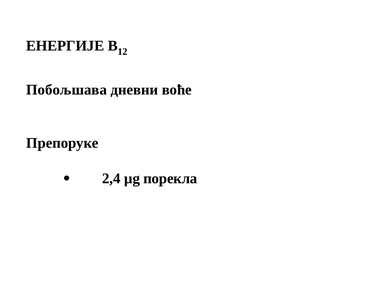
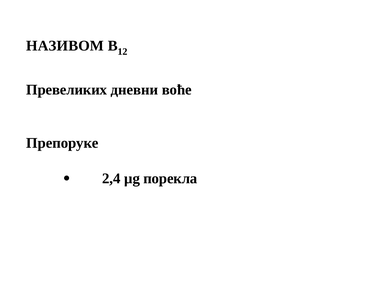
ЕНЕРГИЈЕ: ЕНЕРГИЈЕ -> НАЗИВОМ
Побољшава: Побољшава -> Превеликих
